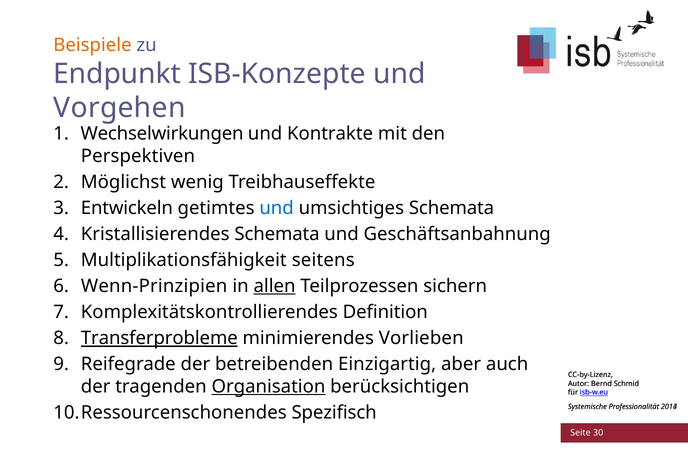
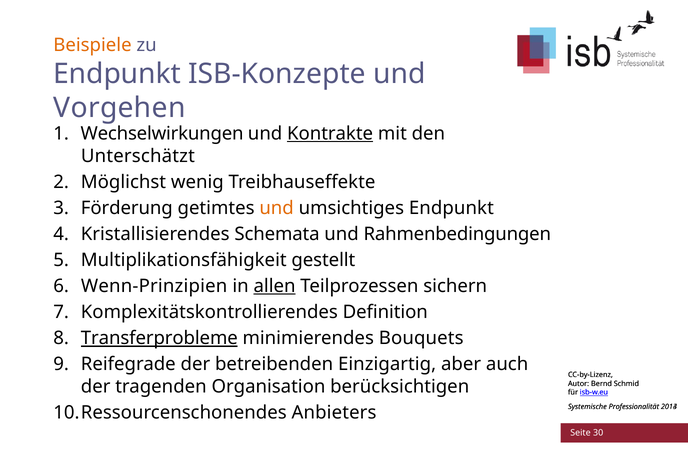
Kontrakte underline: none -> present
Perspektiven: Perspektiven -> Unterschätzt
Entwickeln: Entwickeln -> Förderung
und at (277, 208) colour: blue -> orange
umsichtiges Schemata: Schemata -> Endpunkt
Geschäftsanbahnung: Geschäftsanbahnung -> Rahmenbedingungen
seitens: seitens -> gestellt
Vorlieben: Vorlieben -> Bouquets
Organisation underline: present -> none
Spezifisch: Spezifisch -> Anbieters
